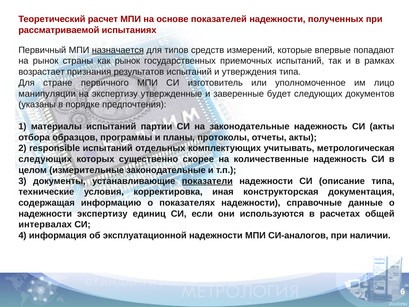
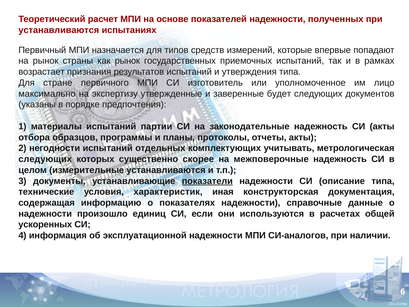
рассматриваемой at (59, 30): рассматриваемой -> устанавливаются
назначается underline: present -> none
манипуляции: манипуляции -> максимально
responsible: responsible -> негодности
количественные: количественные -> межповерочные
измерительные законодательные: законодательные -> устанавливаются
корректировка: корректировка -> характеристик
надежности экспертизу: экспертизу -> произошло
интервалах: интервалах -> ускоренных
